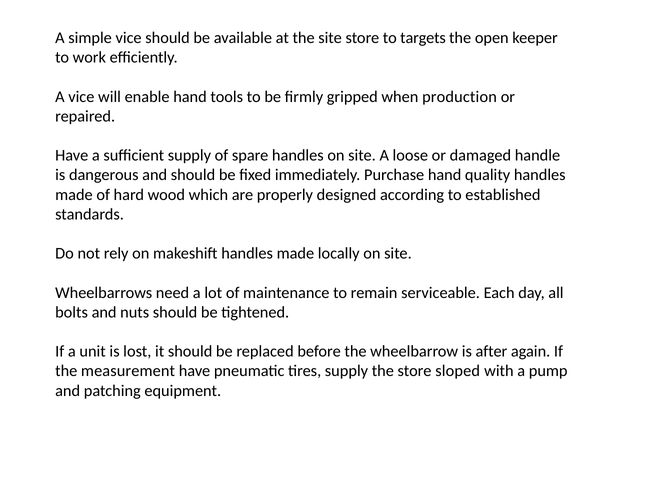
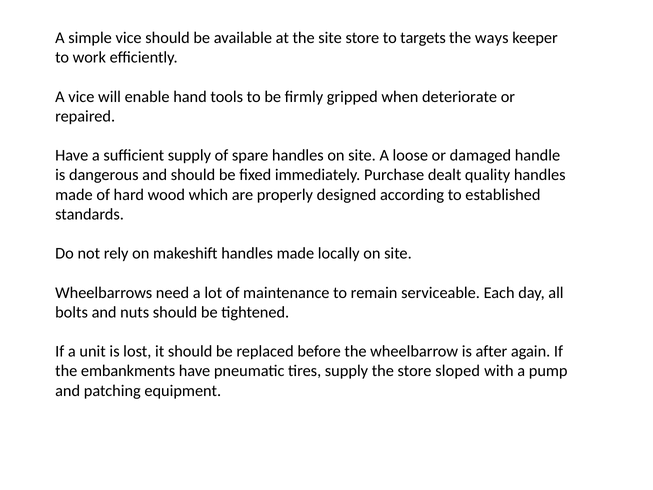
open: open -> ways
production: production -> deteriorate
Purchase hand: hand -> dealt
measurement: measurement -> embankments
